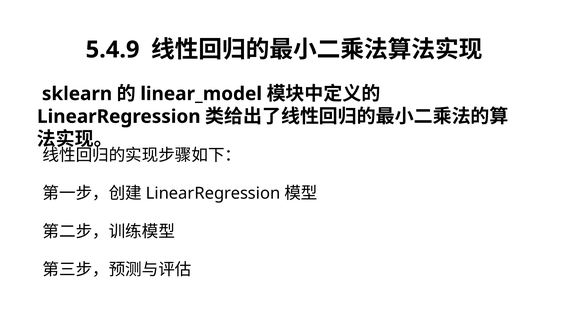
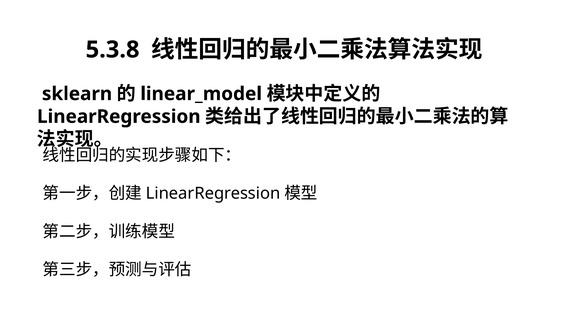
5.4.9: 5.4.9 -> 5.3.8
